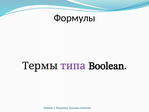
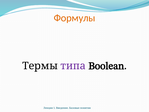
Формулы colour: black -> orange
